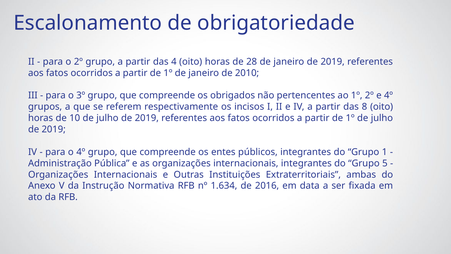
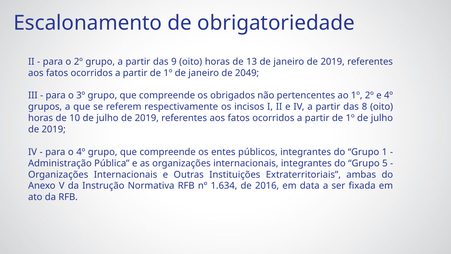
4: 4 -> 9
28: 28 -> 13
2010: 2010 -> 2049
